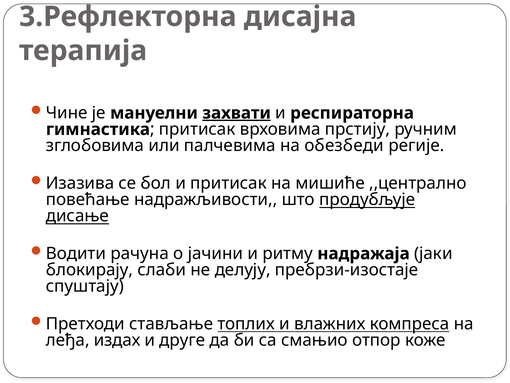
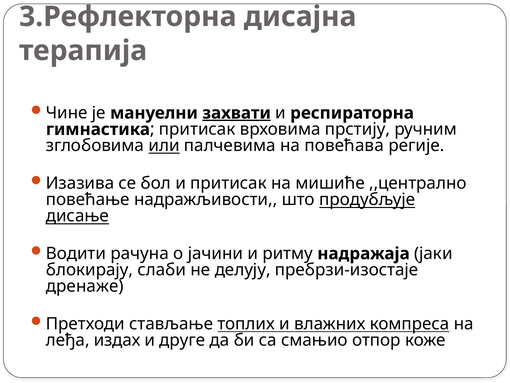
или underline: none -> present
обезбеди: обезбеди -> повећава
спуштају: спуштају -> дренаже
